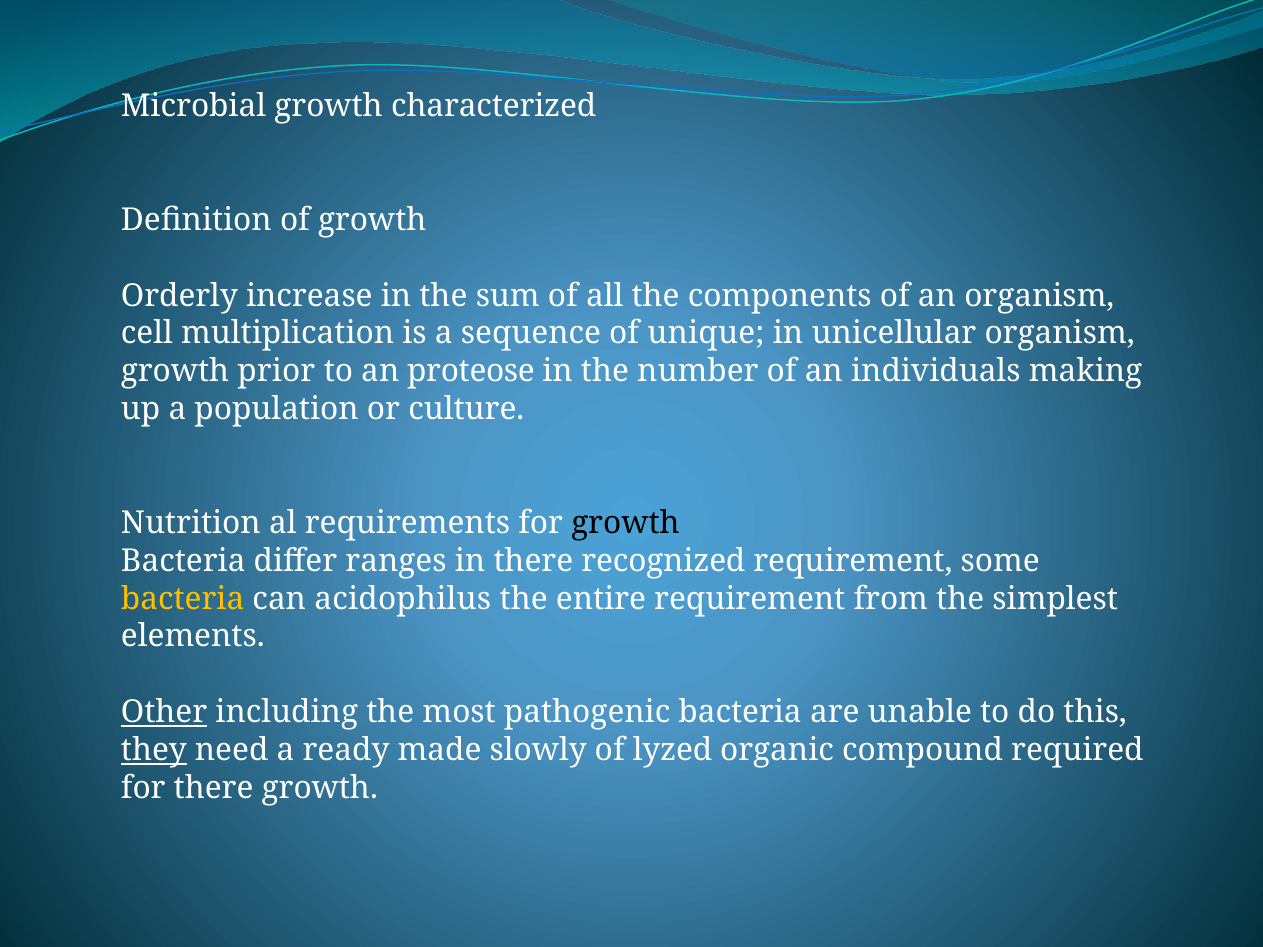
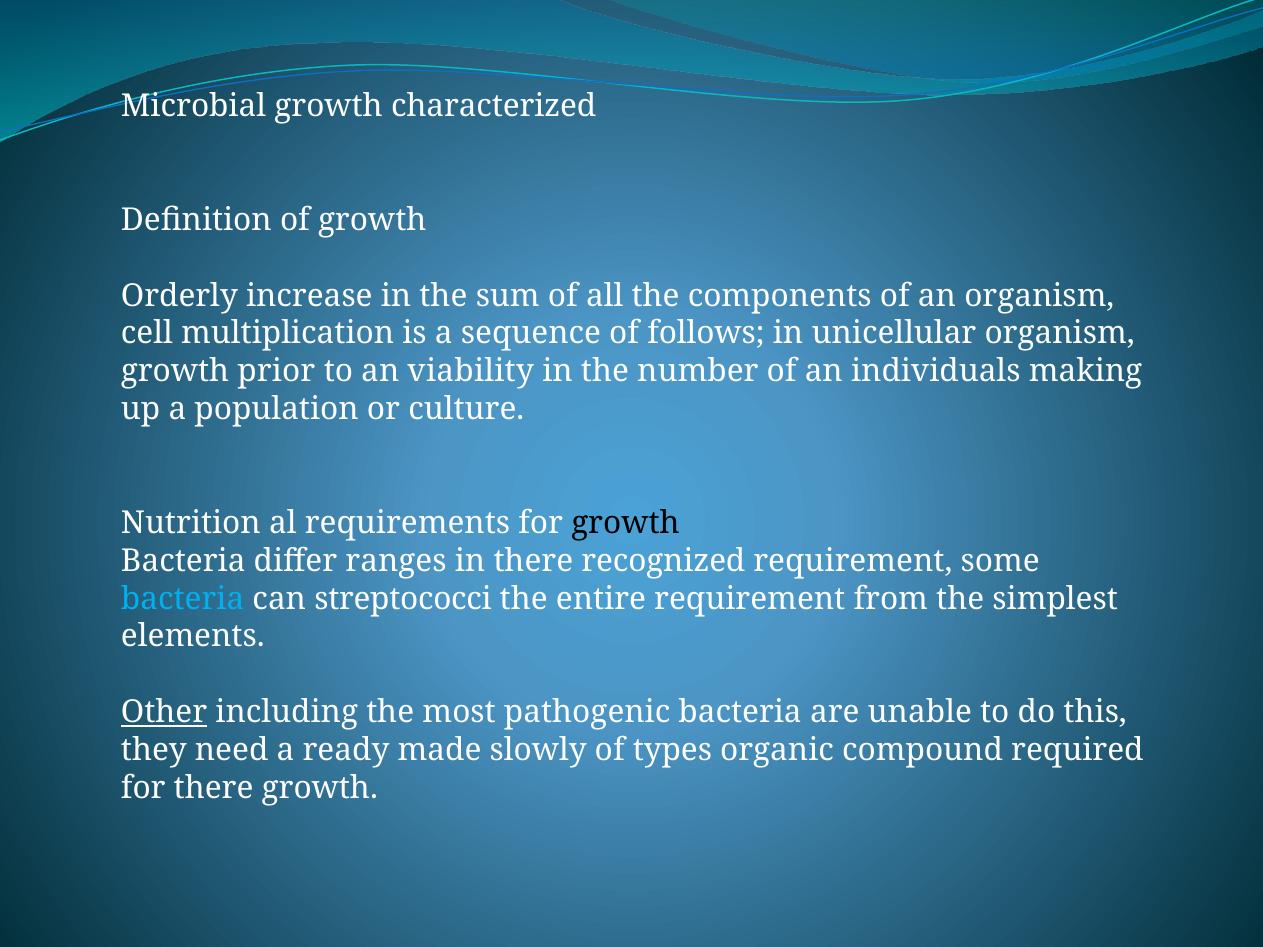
unique: unique -> follows
proteose: proteose -> viability
bacteria at (183, 599) colour: yellow -> light blue
acidophilus: acidophilus -> streptococci
they underline: present -> none
lyzed: lyzed -> types
